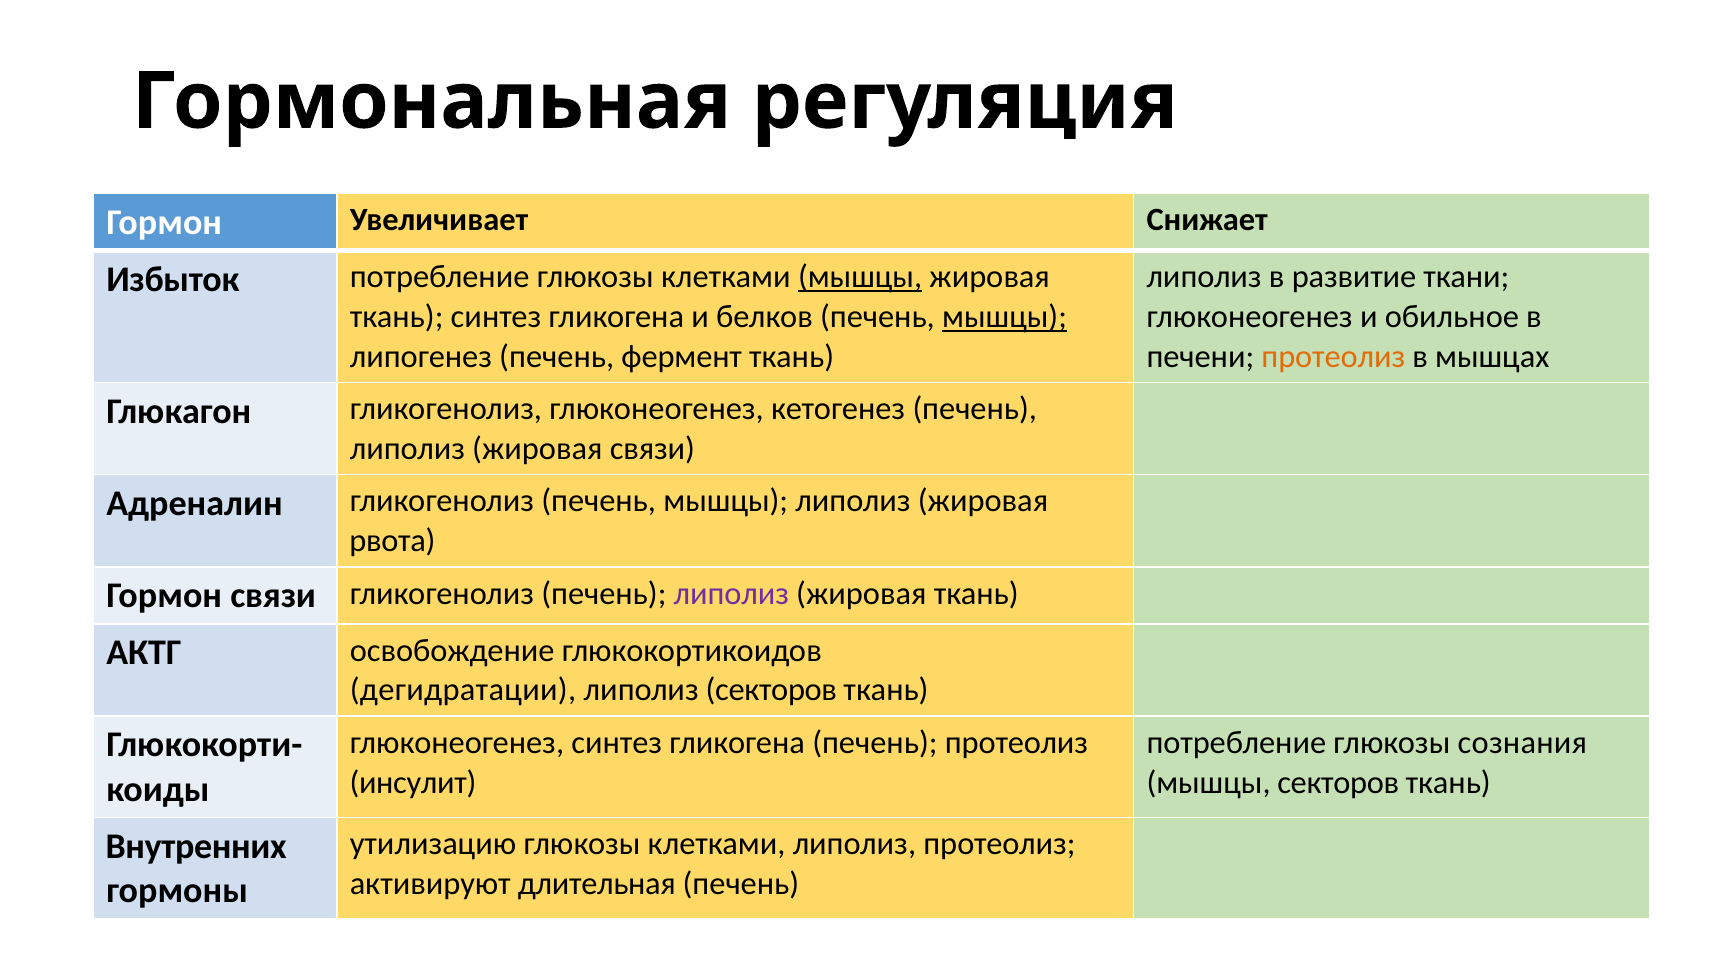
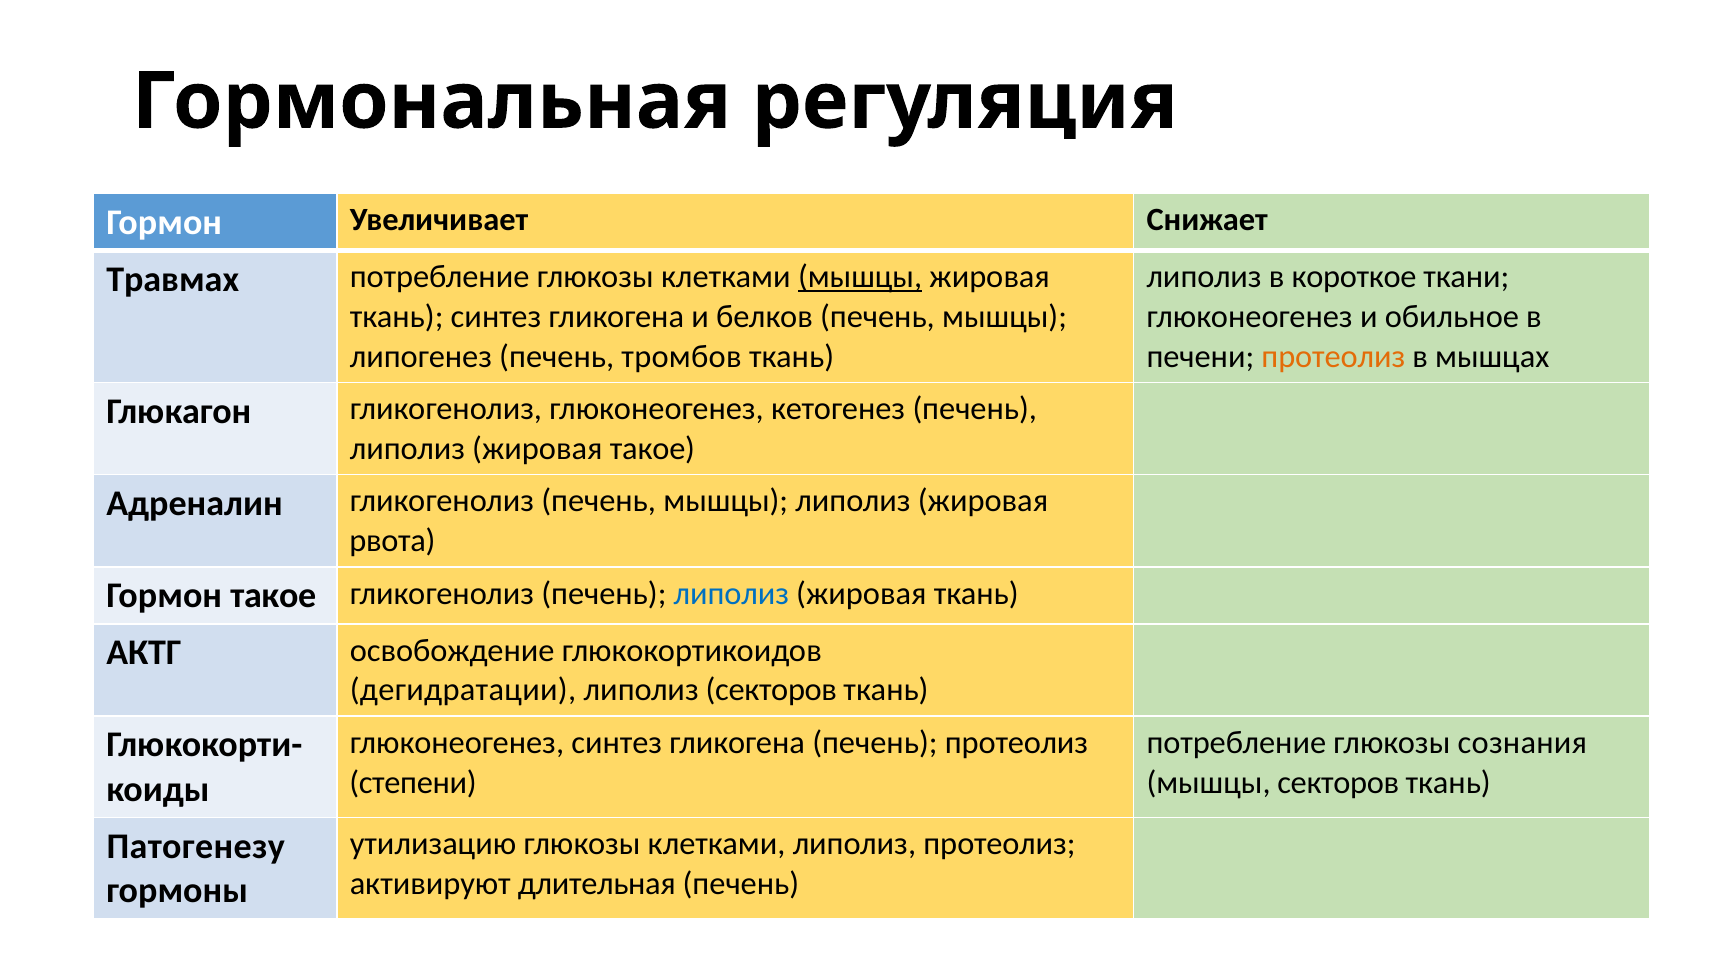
развитие: развитие -> короткое
Избыток: Избыток -> Травмах
мышцы at (1005, 317) underline: present -> none
фермент: фермент -> тромбов
жировая связи: связи -> такое
Гормон связи: связи -> такое
липолиз at (731, 593) colour: purple -> blue
инсулит: инсулит -> степени
Внутренних: Внутренних -> Патогенезу
